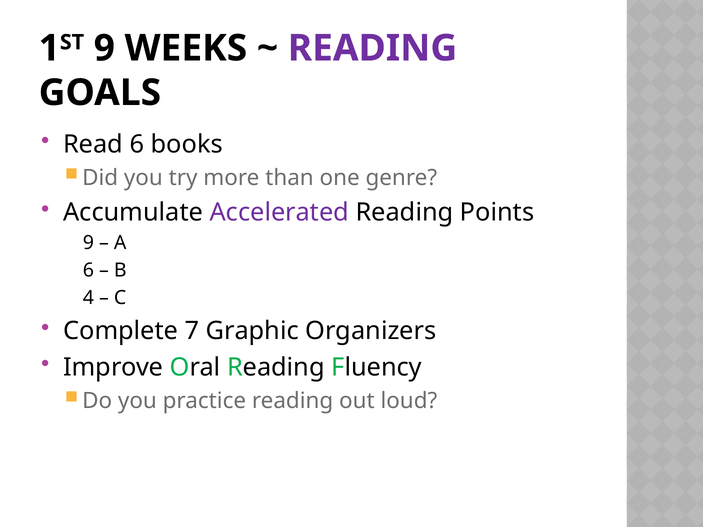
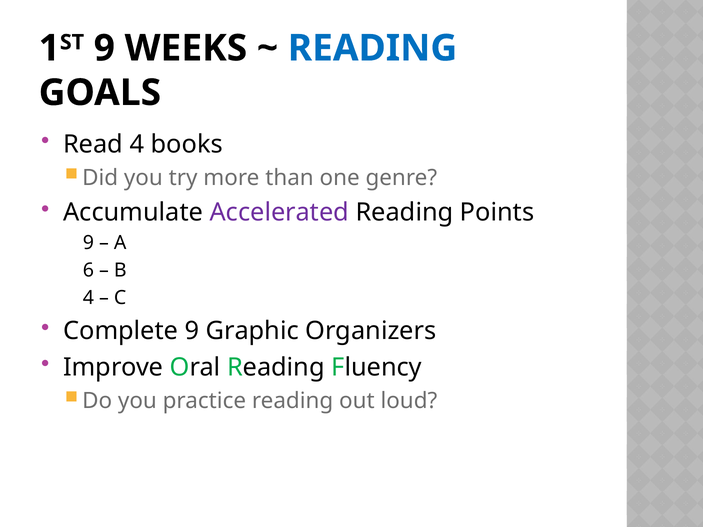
READING at (372, 48) colour: purple -> blue
Read 6: 6 -> 4
Complete 7: 7 -> 9
